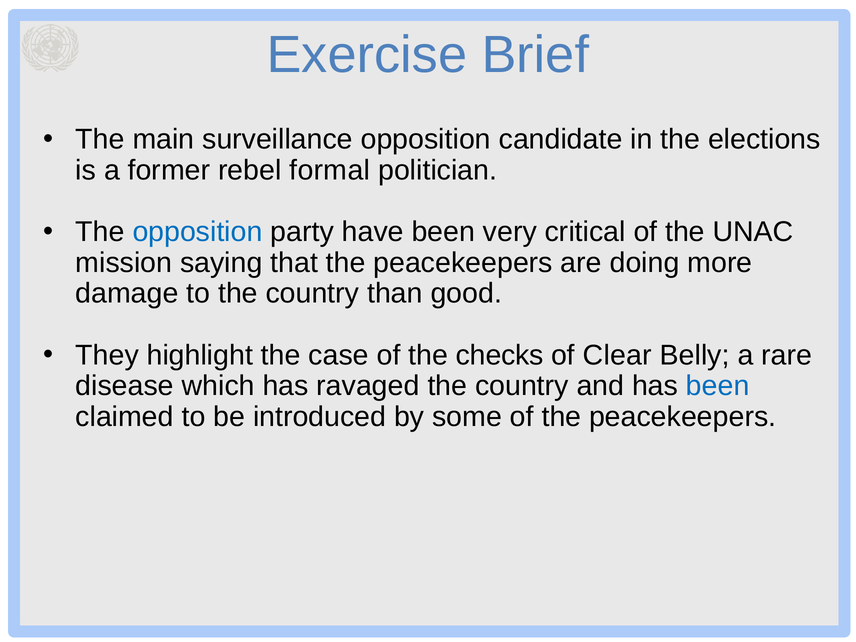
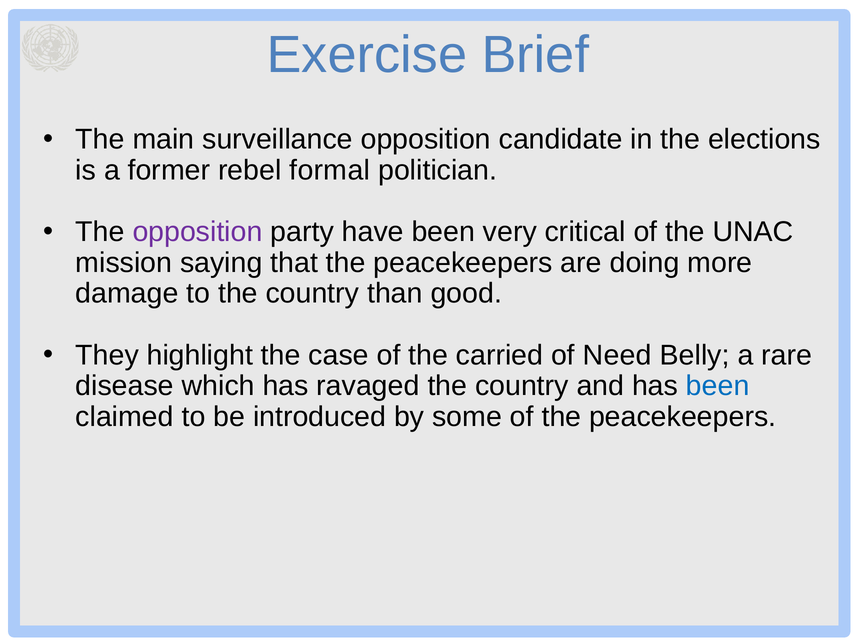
opposition at (198, 232) colour: blue -> purple
checks: checks -> carried
Clear: Clear -> Need
